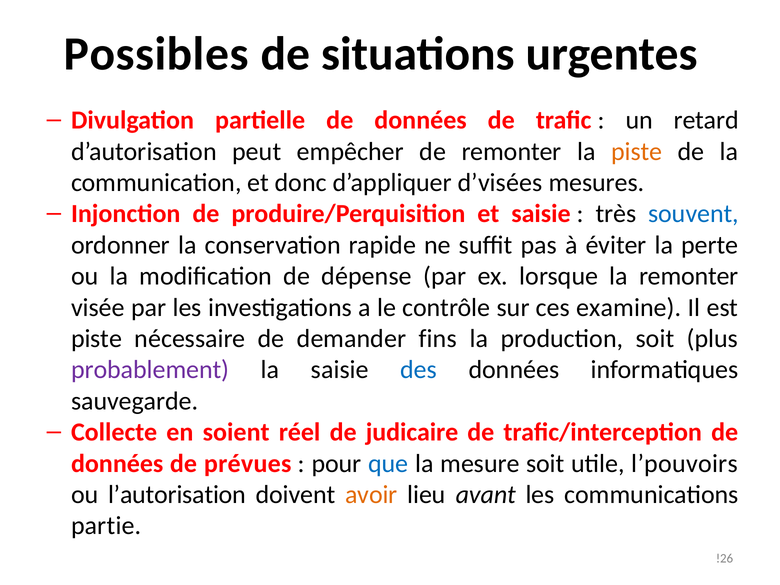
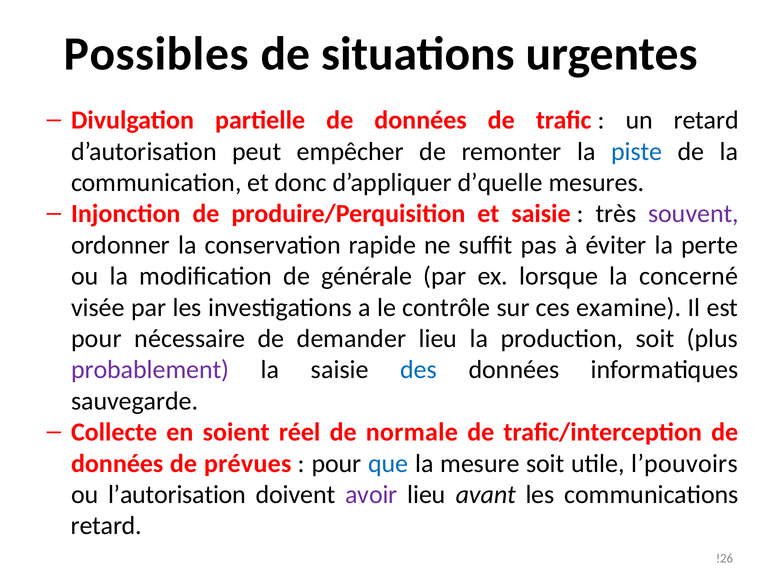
piste at (637, 151) colour: orange -> blue
d’visées: d’visées -> d’quelle
souvent colour: blue -> purple
dépense: dépense -> générale
la remonter: remonter -> concerné
piste at (96, 339): piste -> pour
demander fins: fins -> lieu
judicaire: judicaire -> normale
avoir colour: orange -> purple
partie at (106, 526): partie -> retard
